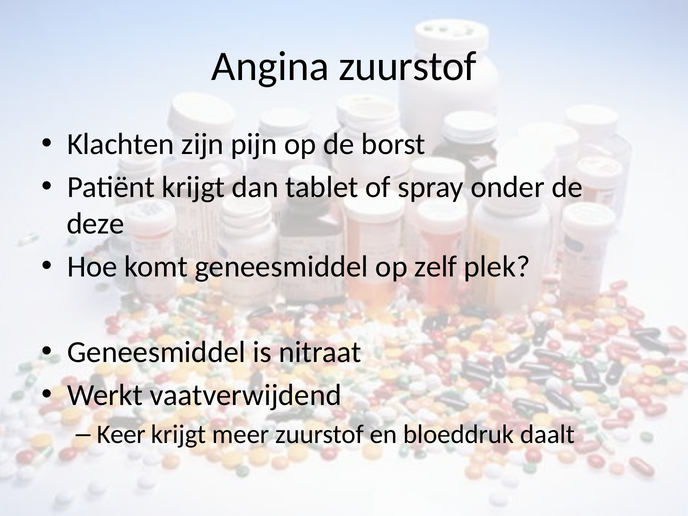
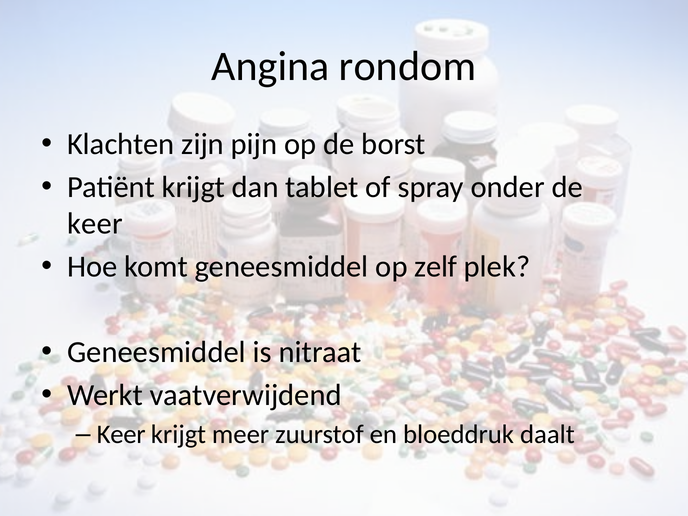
Angina zuurstof: zuurstof -> rondom
deze at (95, 224): deze -> keer
